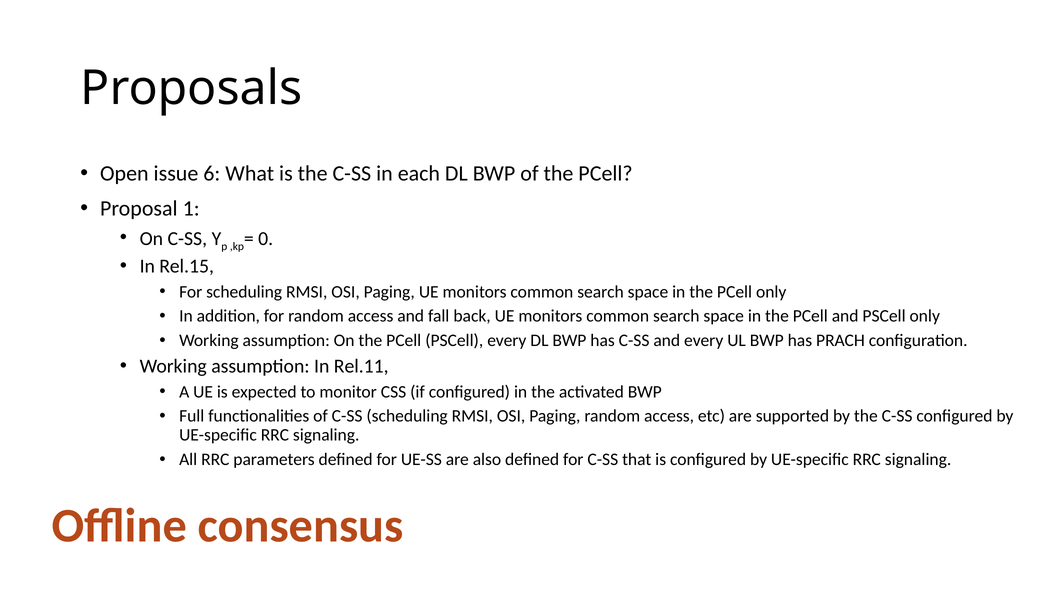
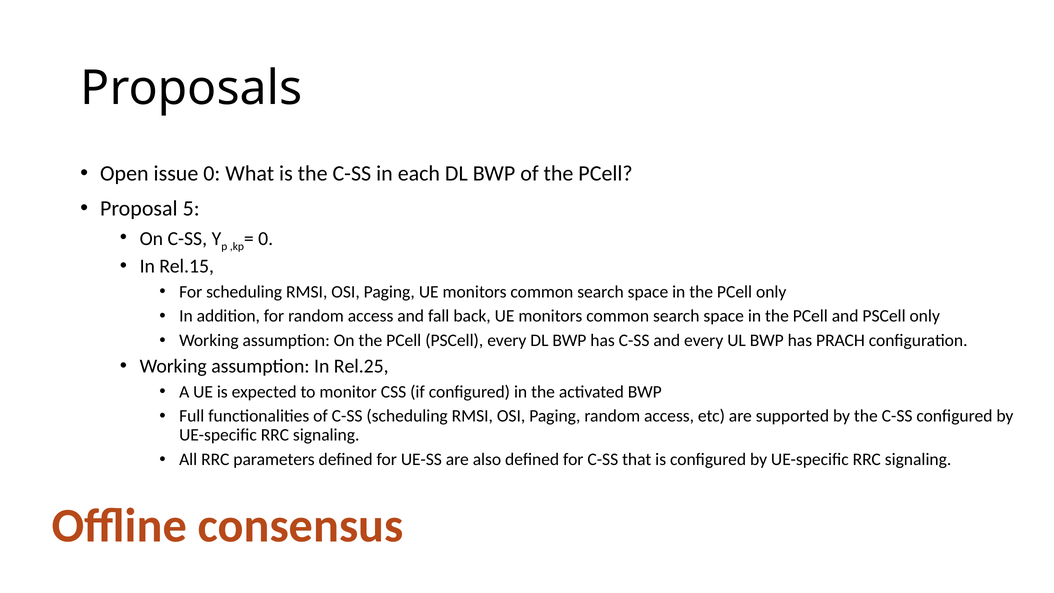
issue 6: 6 -> 0
1: 1 -> 5
Rel.11: Rel.11 -> Rel.25
